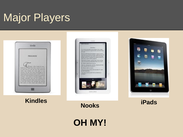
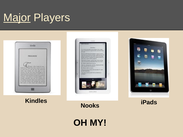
Major underline: none -> present
